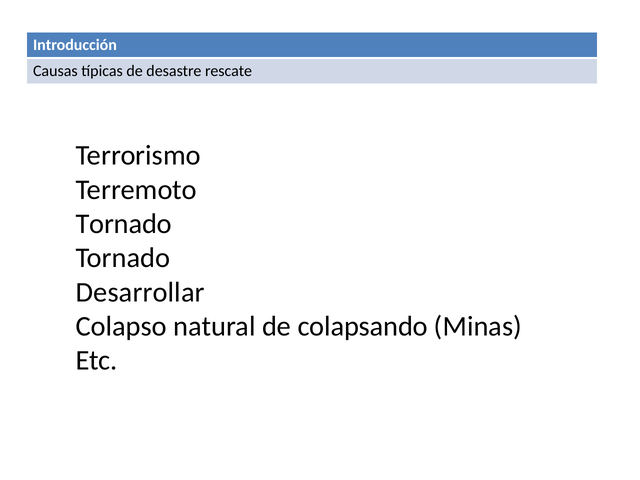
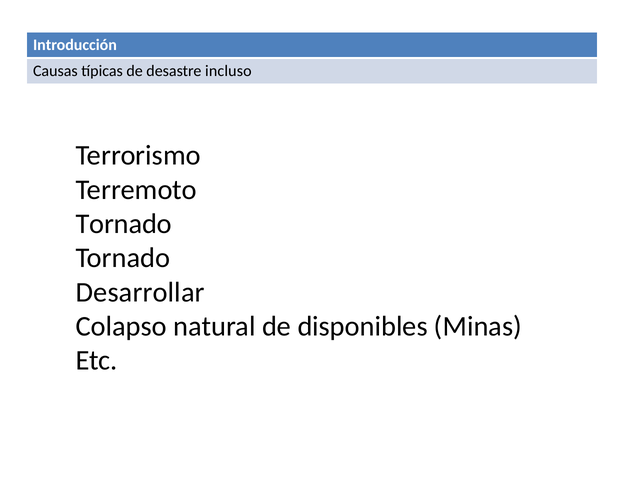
rescate: rescate -> incluso
colapsando: colapsando -> disponibles
